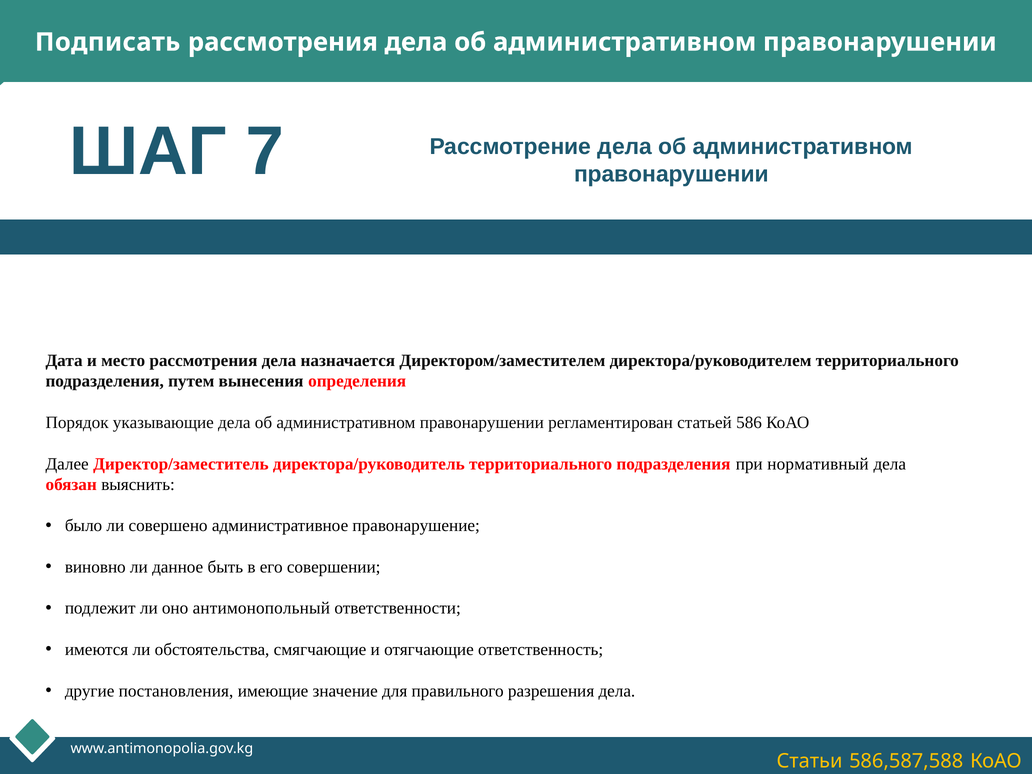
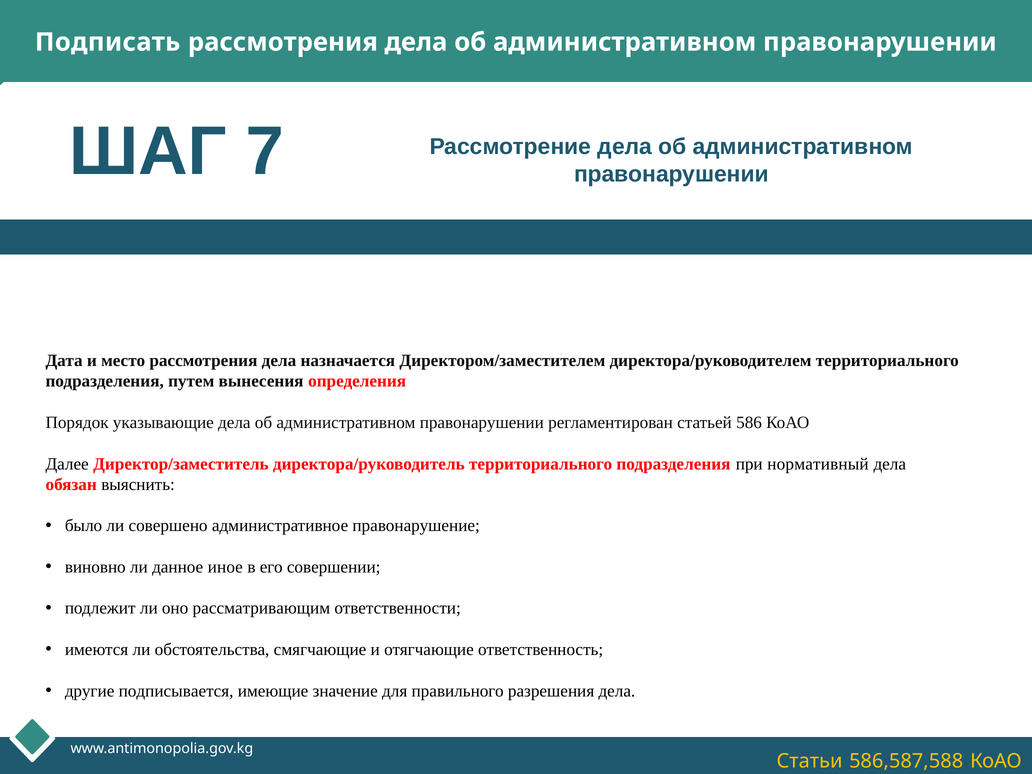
быть: быть -> иное
антимонопольный: антимонопольный -> рассматривающим
постановления: постановления -> подписывается
